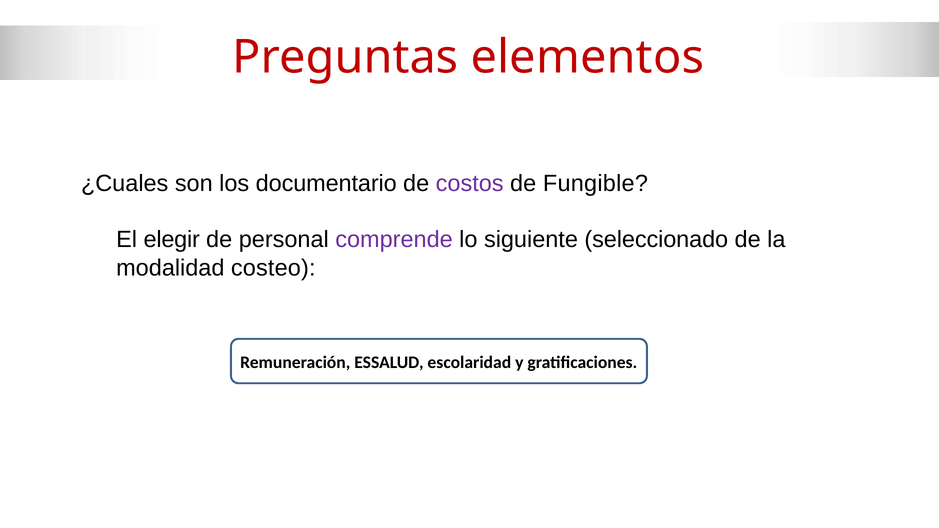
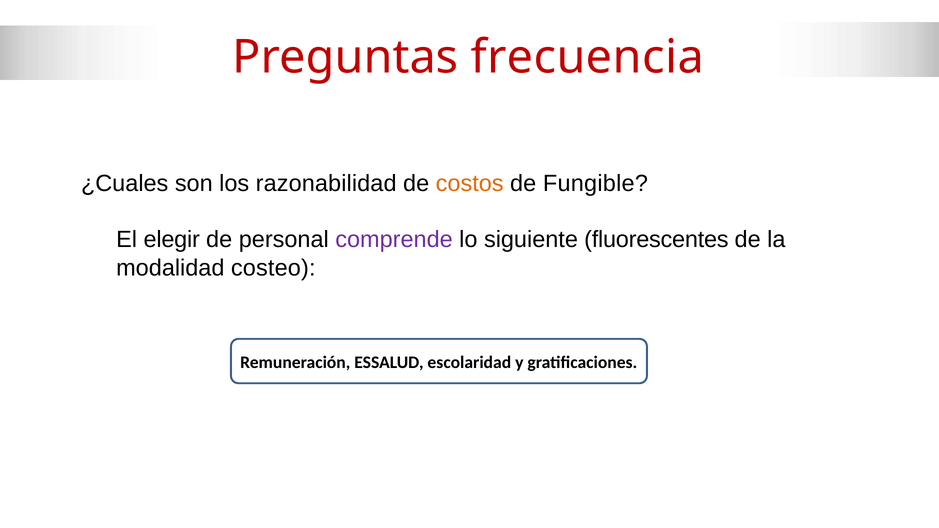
elementos: elementos -> frecuencia
documentario: documentario -> razonabilidad
costos colour: purple -> orange
seleccionado: seleccionado -> fluorescentes
